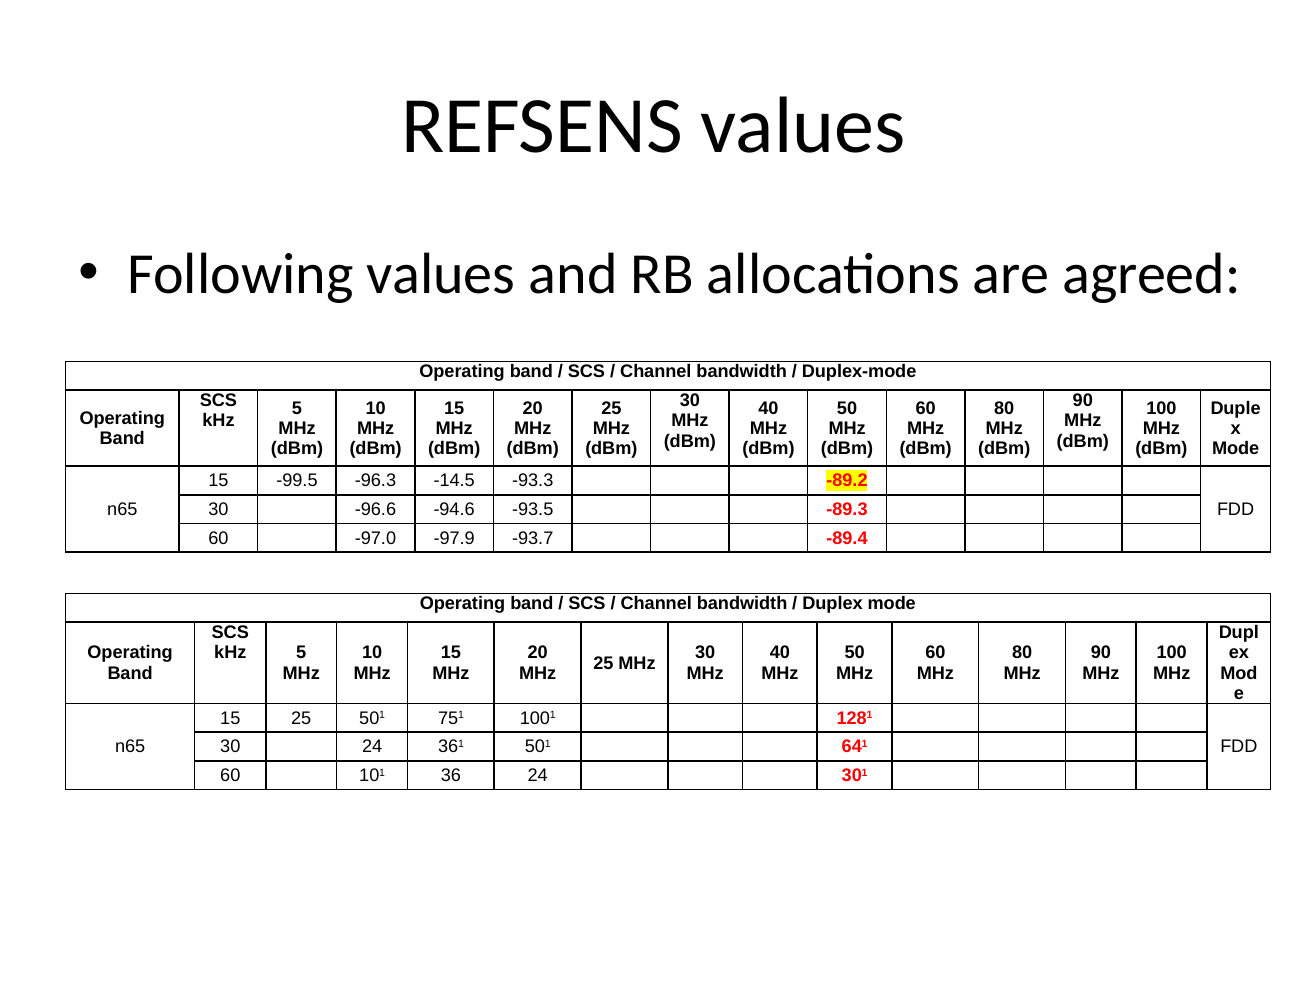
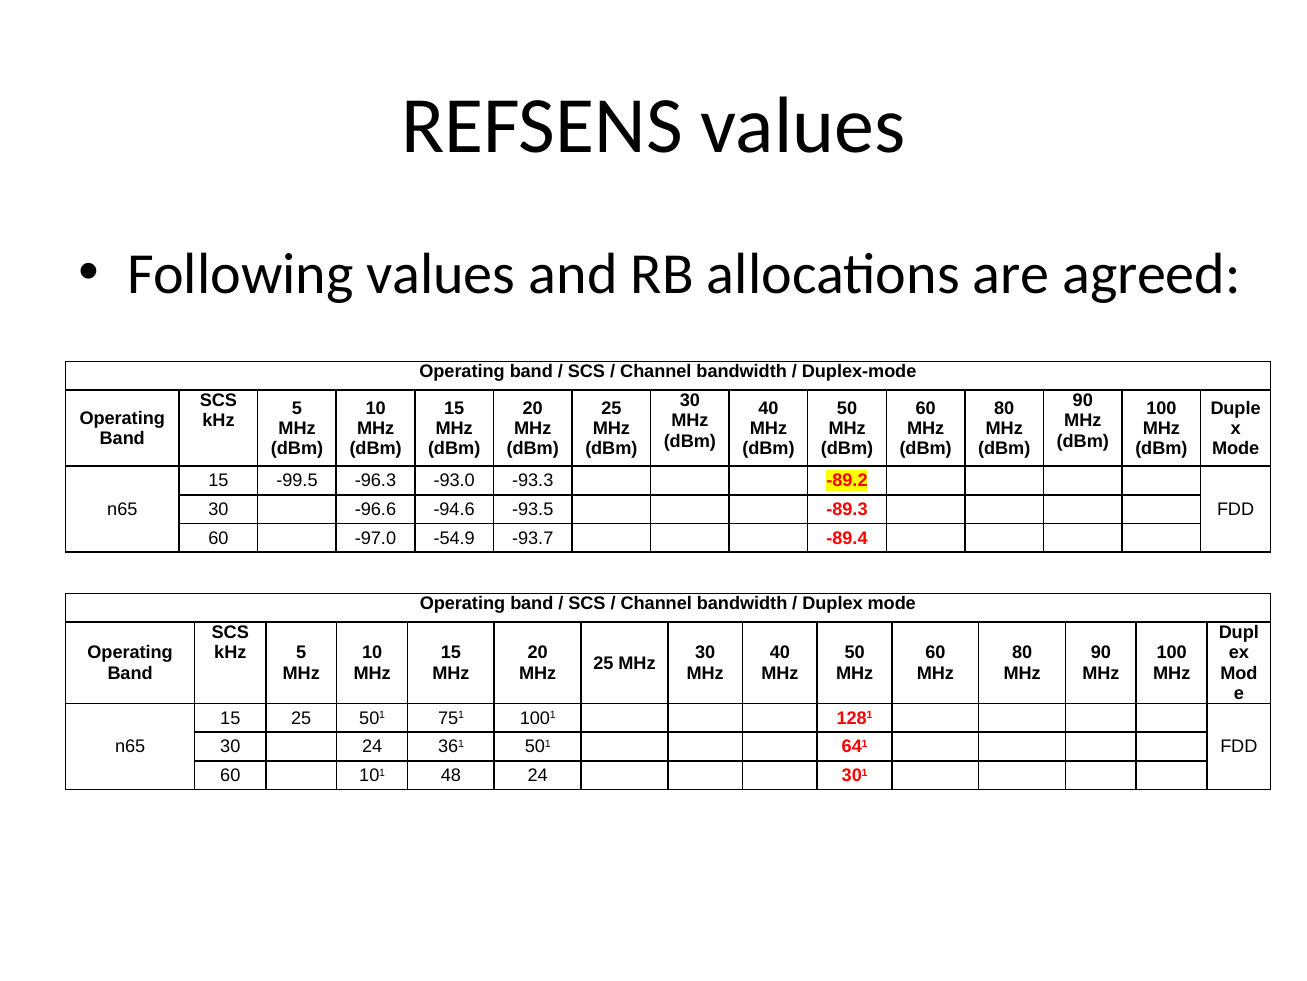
-14.5: -14.5 -> -93.0
-97.9: -97.9 -> -54.9
36: 36 -> 48
